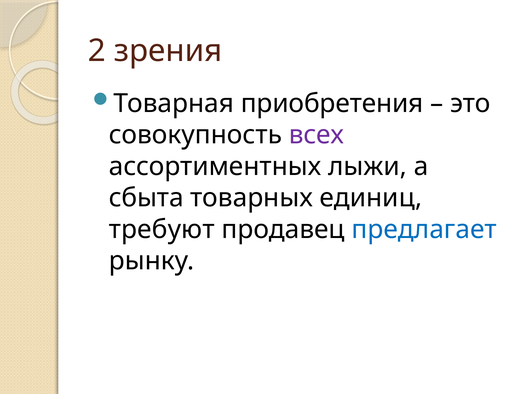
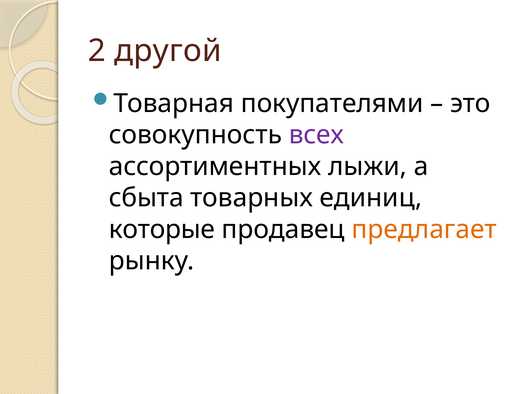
зрения: зрения -> другой
приобретения: приобретения -> покупателями
требуют: требуют -> которые
предлагает colour: blue -> orange
